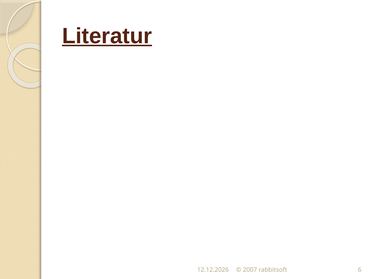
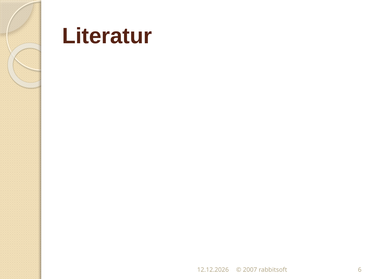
Literatur underline: present -> none
